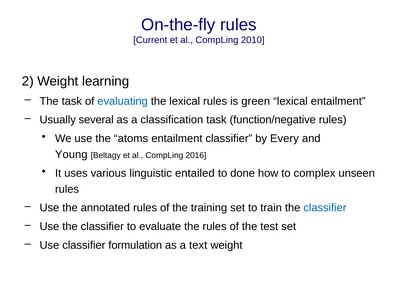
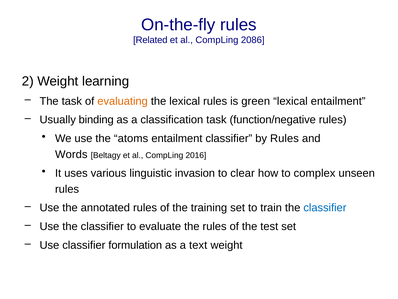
Current: Current -> Related
2010: 2010 -> 2086
evaluating colour: blue -> orange
several: several -> binding
by Every: Every -> Rules
Young: Young -> Words
entailed: entailed -> invasion
done: done -> clear
